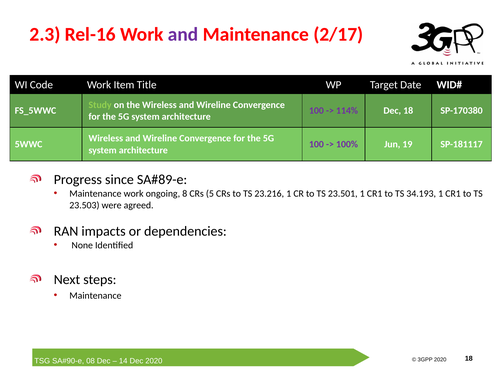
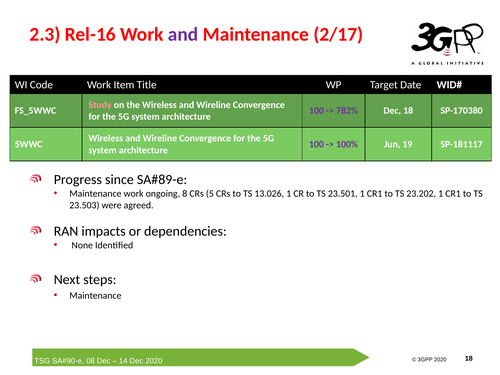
Study colour: light green -> pink
114%: 114% -> 782%
23.216: 23.216 -> 13.026
34.193: 34.193 -> 23.202
